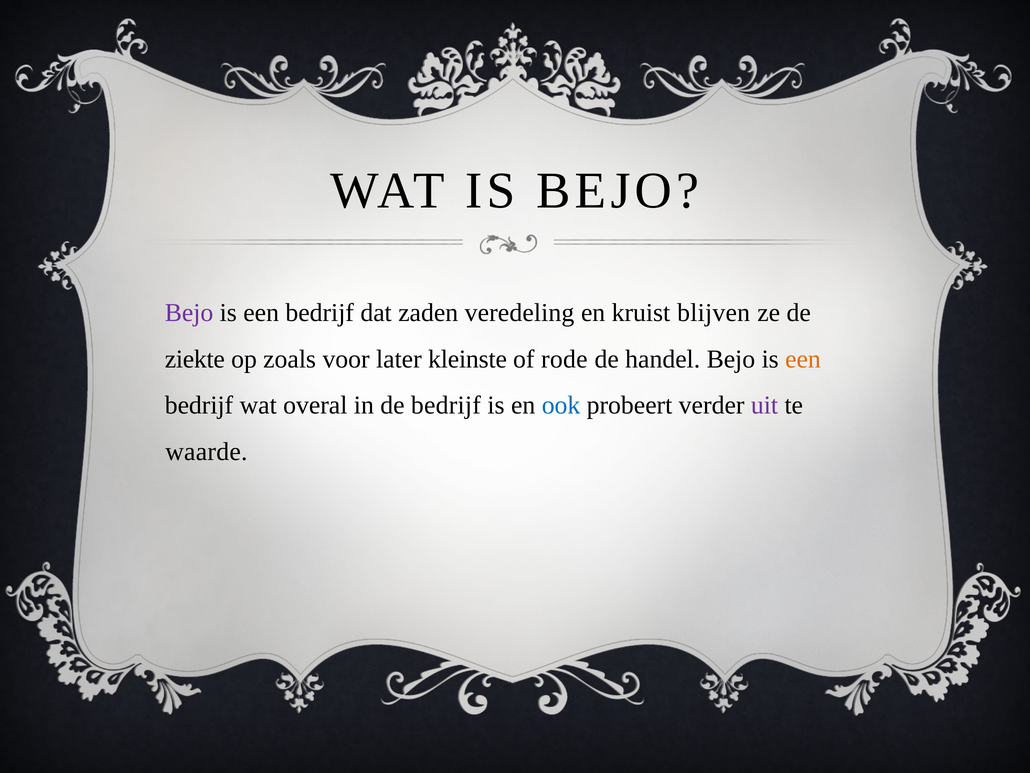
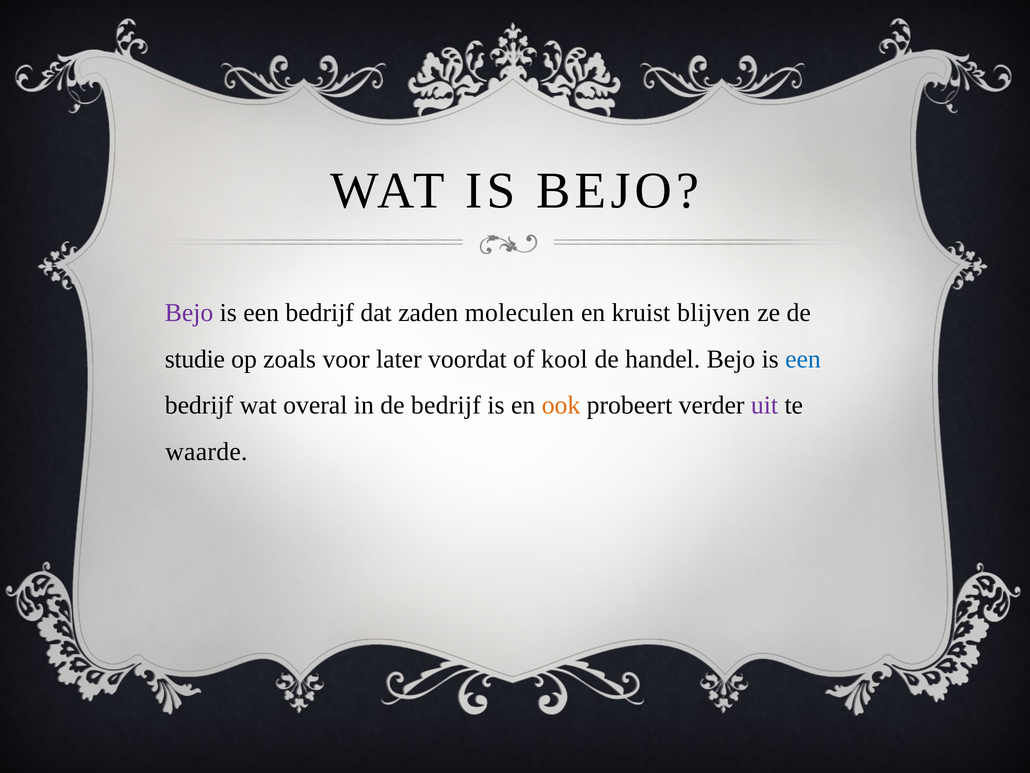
veredeling: veredeling -> moleculen
ziekte: ziekte -> studie
kleinste: kleinste -> voordat
rode: rode -> kool
een at (803, 359) colour: orange -> blue
ook colour: blue -> orange
